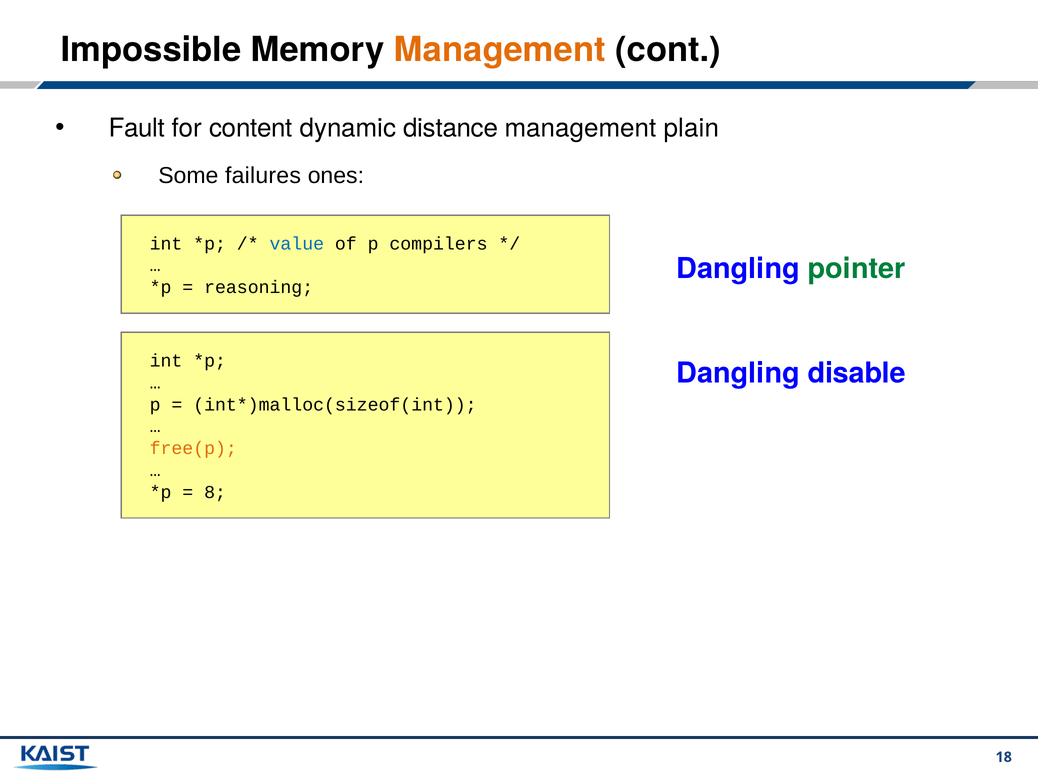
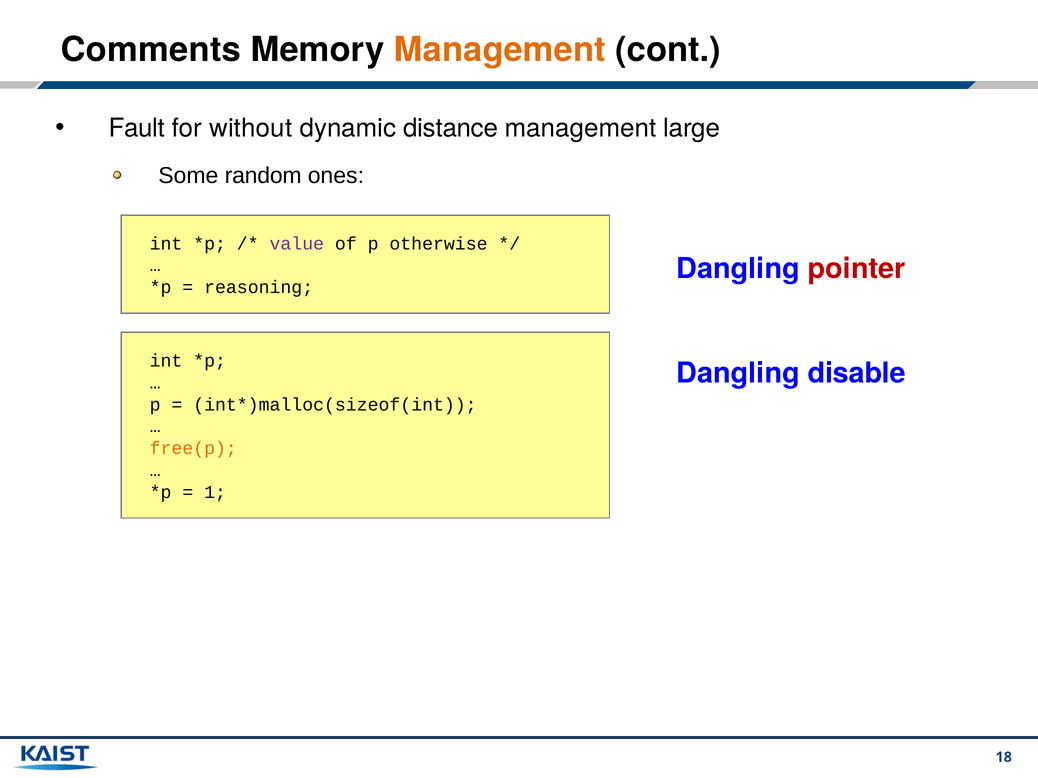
Impossible: Impossible -> Comments
content: content -> without
plain: plain -> large
failures: failures -> random
value colour: blue -> purple
compilers: compilers -> otherwise
pointer colour: green -> red
8: 8 -> 1
